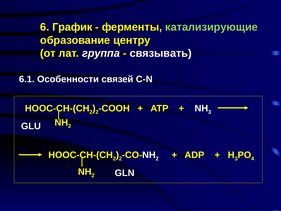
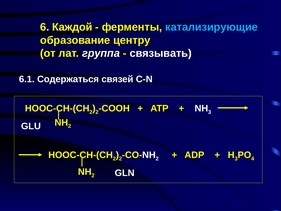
График: График -> Каждой
катализирующие colour: light green -> light blue
Особенности: Особенности -> Содержаться
